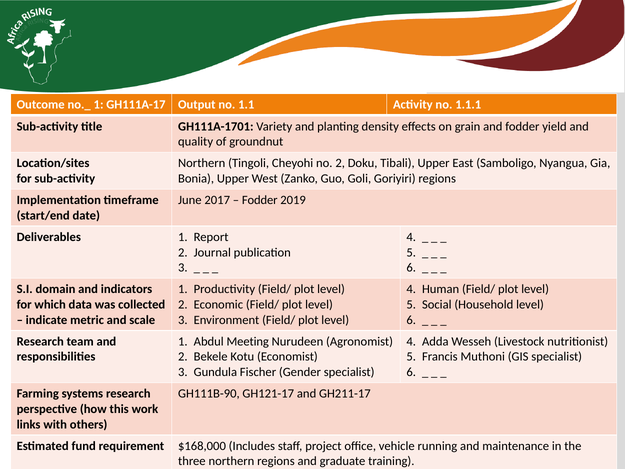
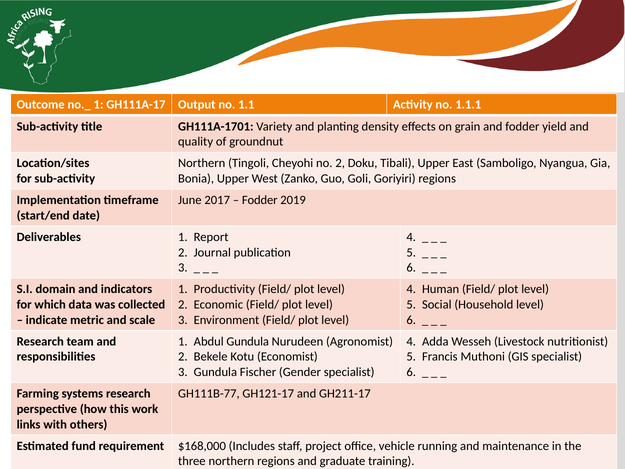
Abdul Meeting: Meeting -> Gundula
GH111B-90: GH111B-90 -> GH111B-77
